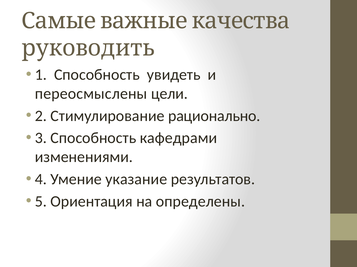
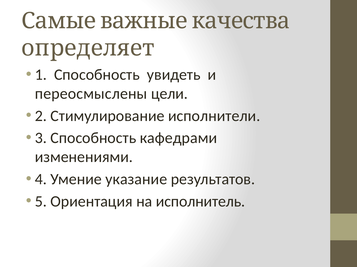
руководить: руководить -> определяет
рационально: рационально -> исполнители
определены: определены -> исполнитель
